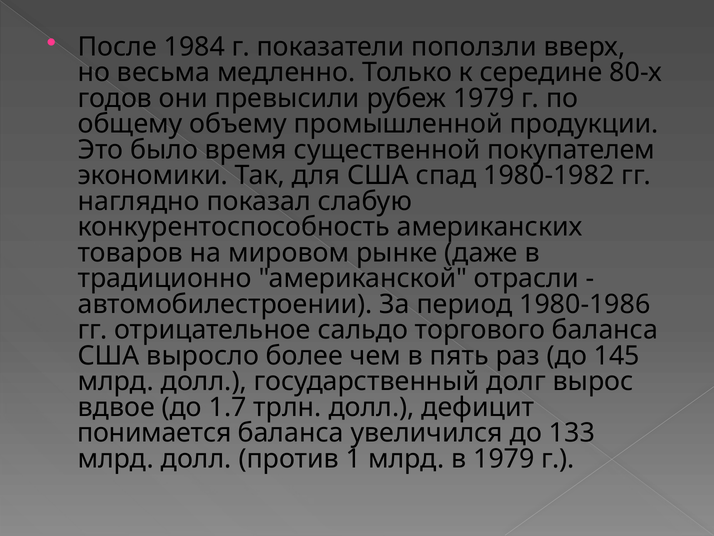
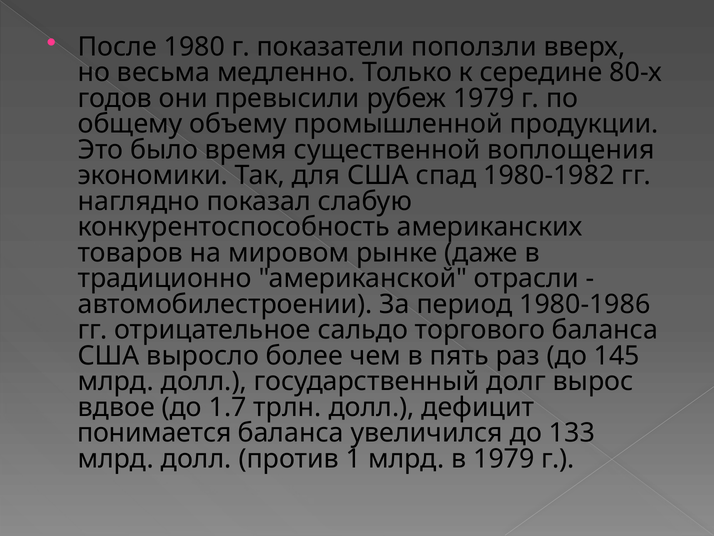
1984: 1984 -> 1980
покупателем: покупателем -> воплощения
